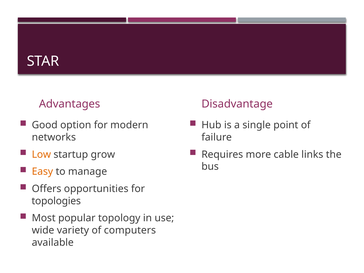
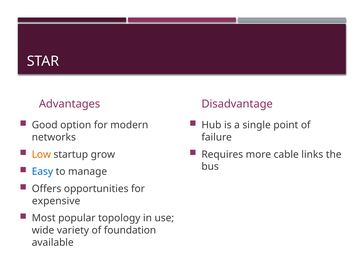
Easy colour: orange -> blue
topologies: topologies -> expensive
computers: computers -> foundation
